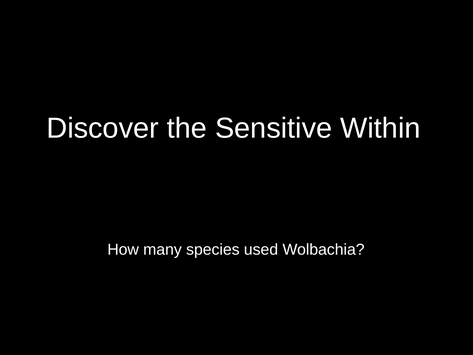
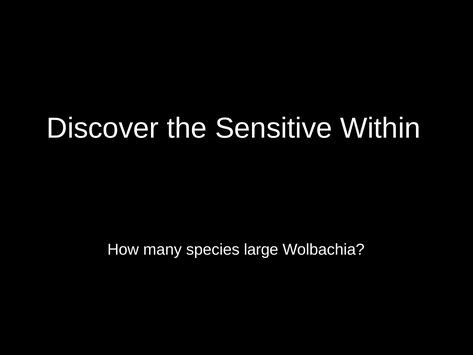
used: used -> large
